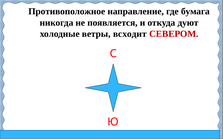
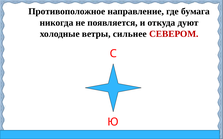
всходит: всходит -> сильнее
